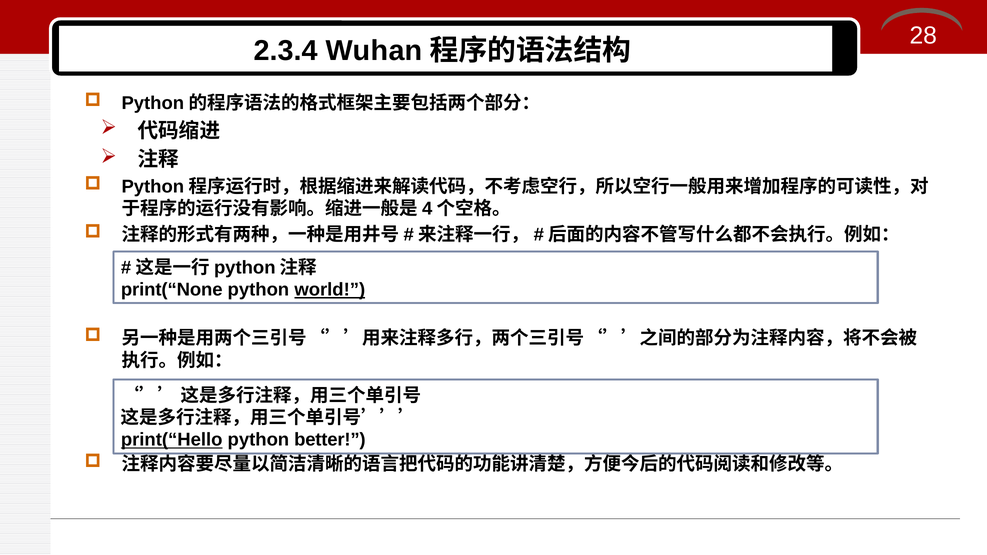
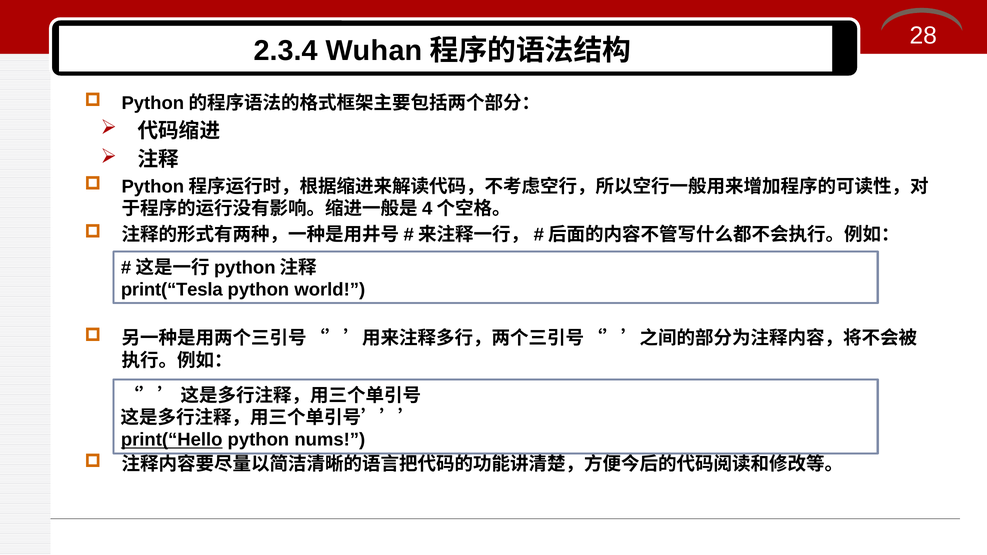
print(“None: print(“None -> print(“Tesla
world underline: present -> none
better: better -> nums
